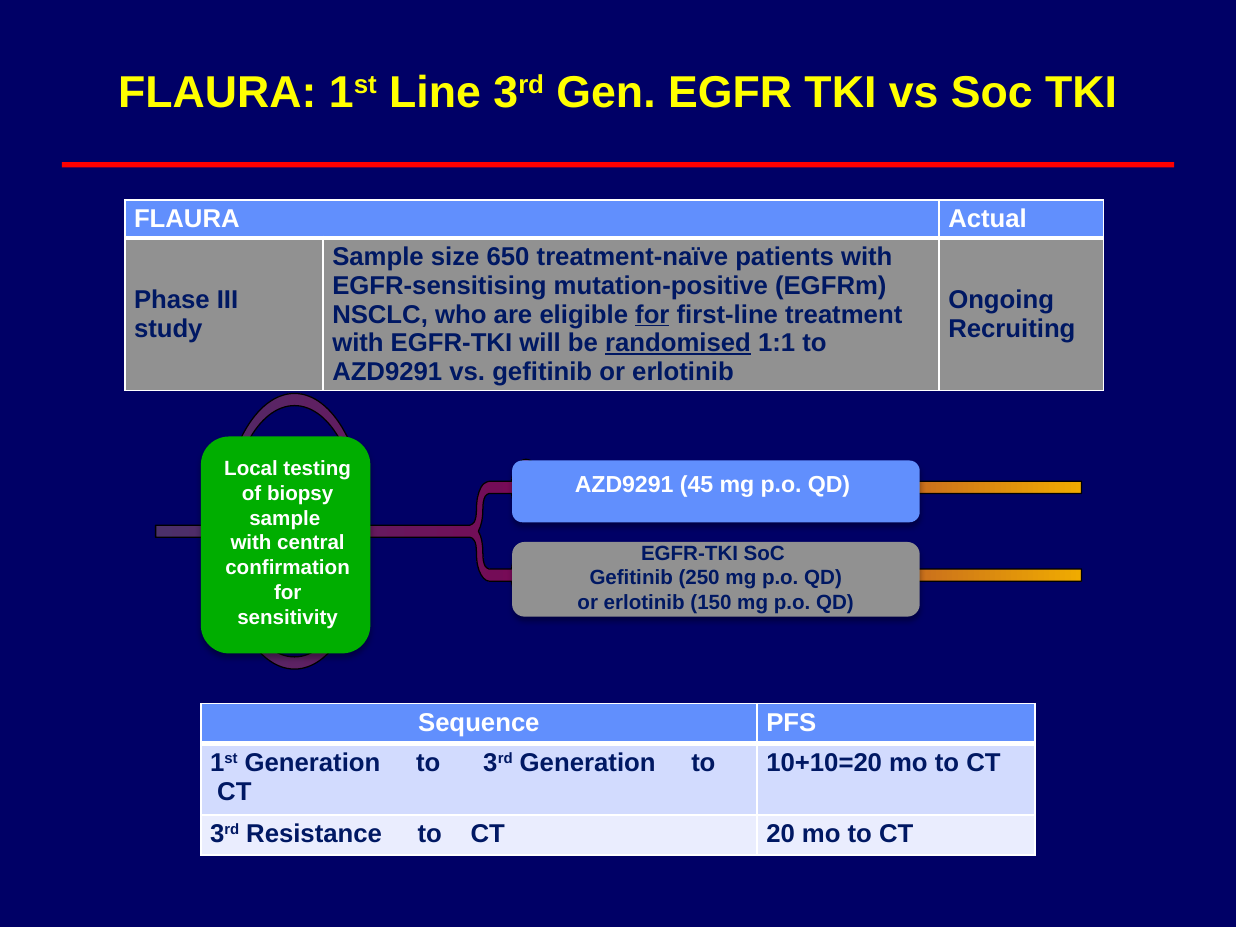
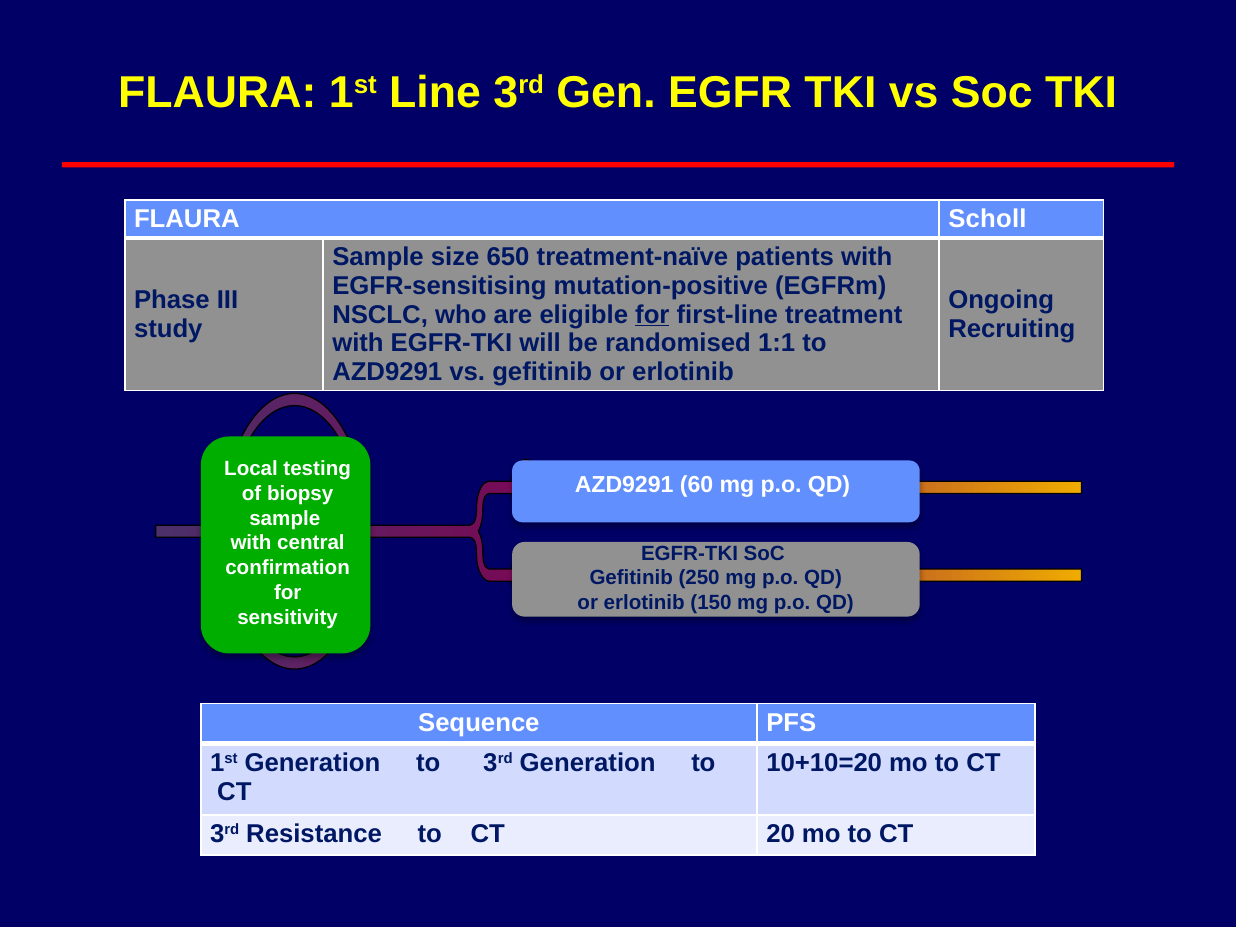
Actual: Actual -> Scholl
randomised underline: present -> none
45: 45 -> 60
